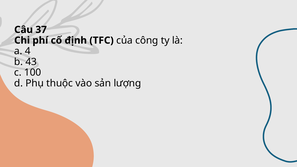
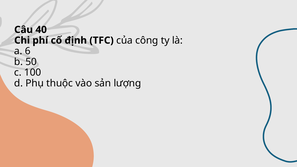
37: 37 -> 40
4: 4 -> 6
43: 43 -> 50
